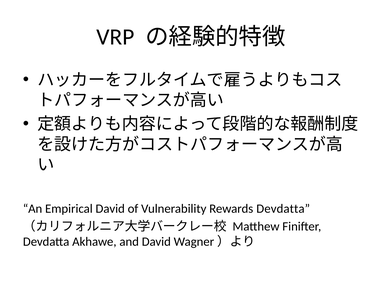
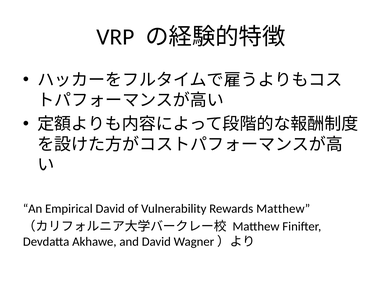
Rewards Devdatta: Devdatta -> Matthew
